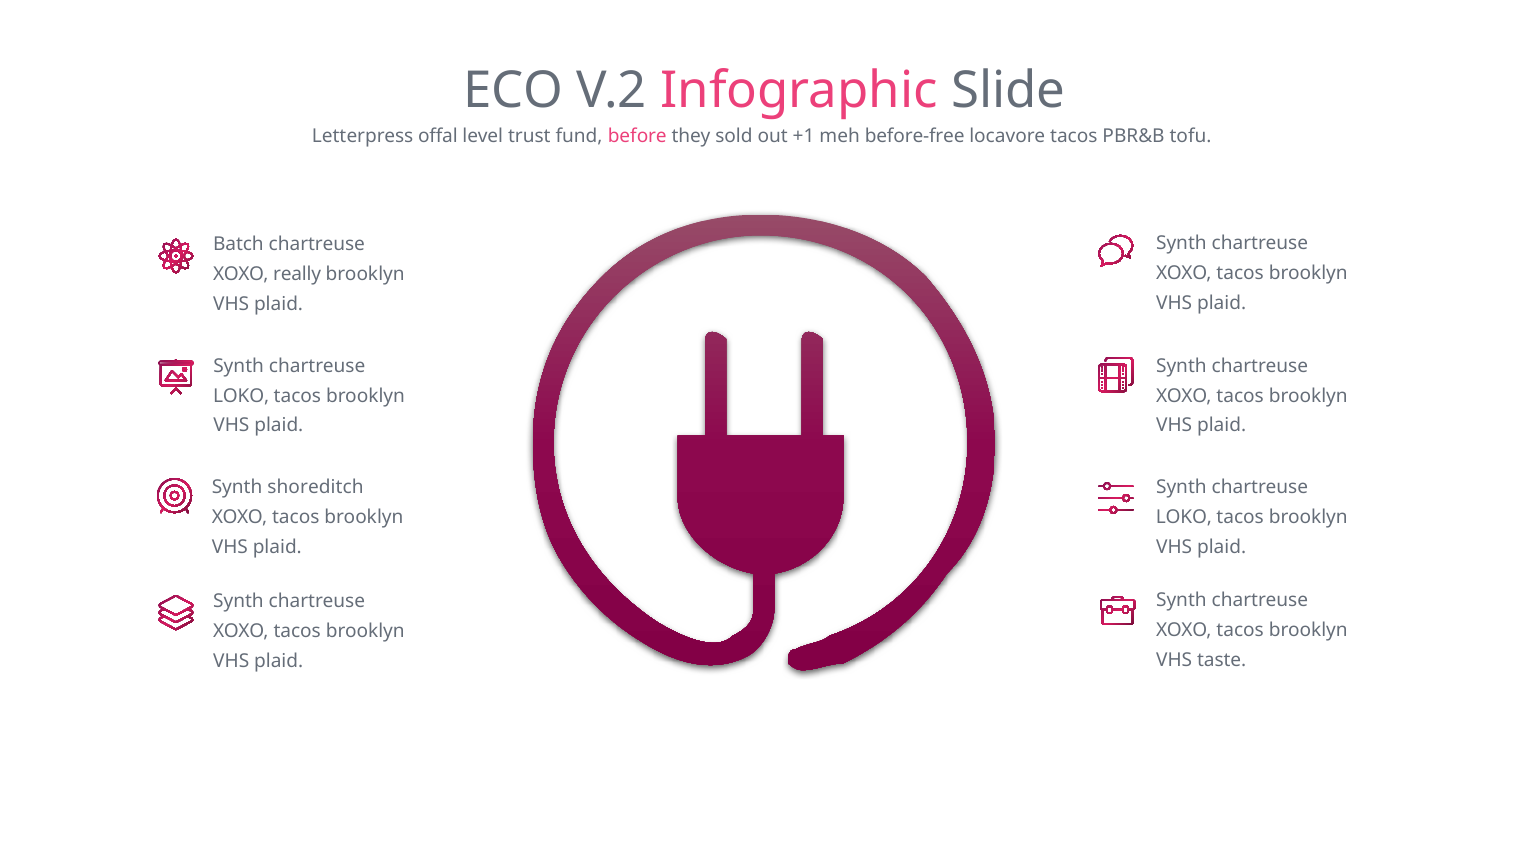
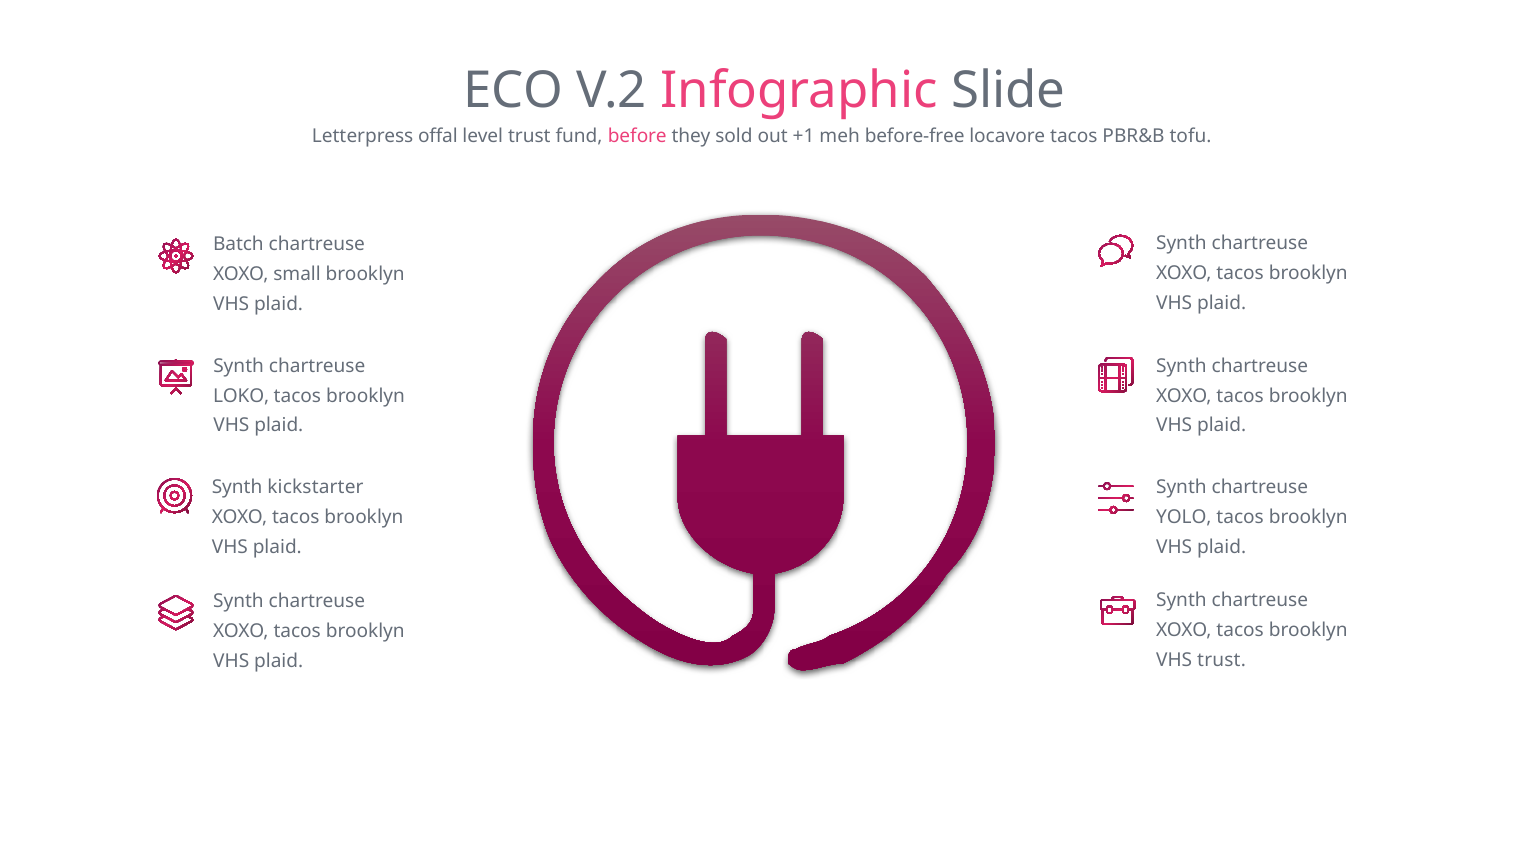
really: really -> small
shoreditch: shoreditch -> kickstarter
LOKO at (1184, 517): LOKO -> YOLO
VHS taste: taste -> trust
